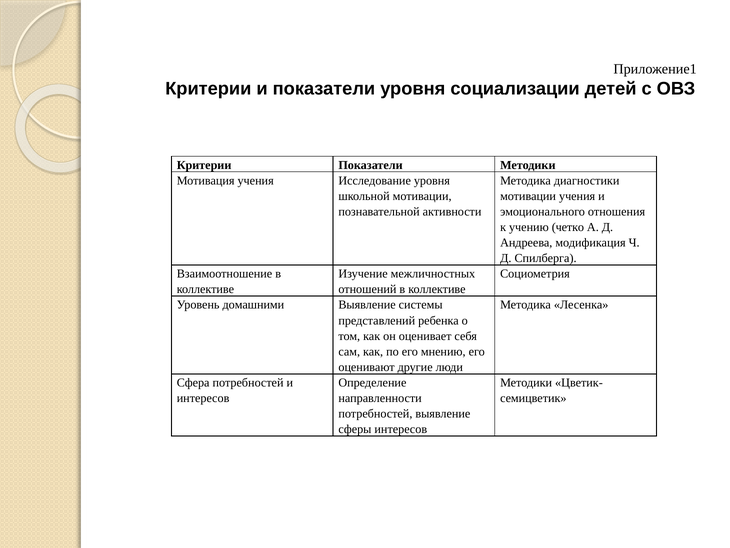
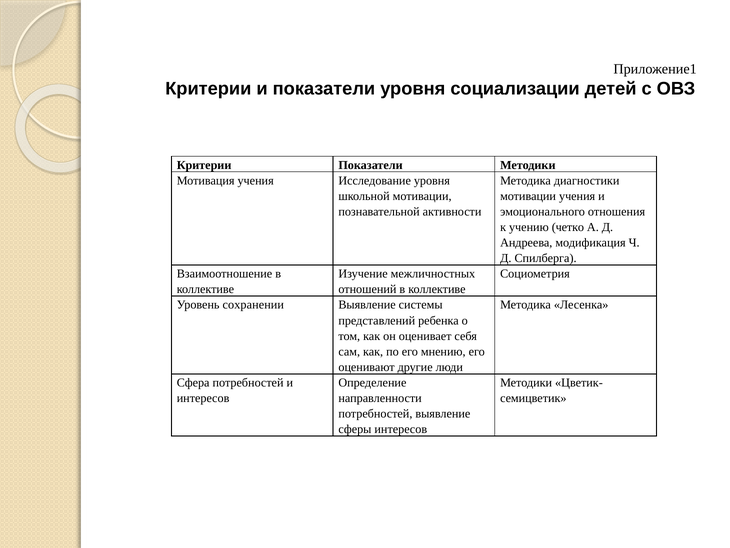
домашними: домашними -> сохранении
